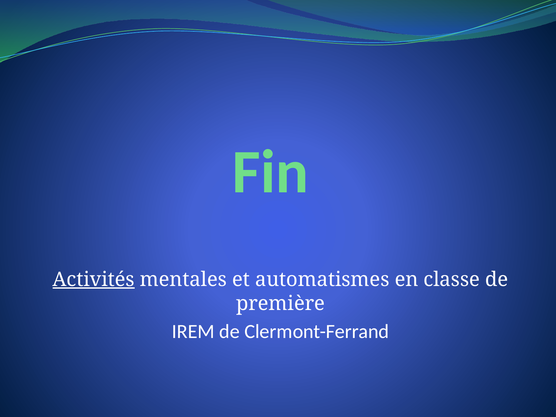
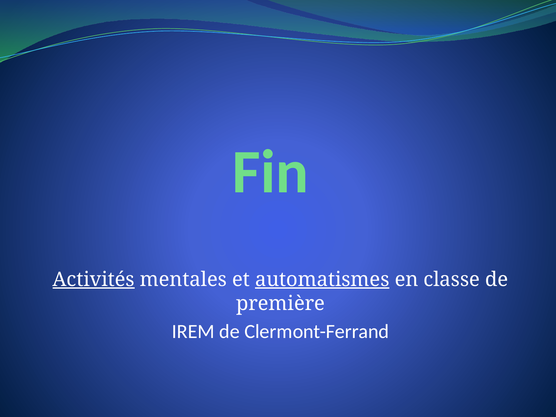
automatismes underline: none -> present
